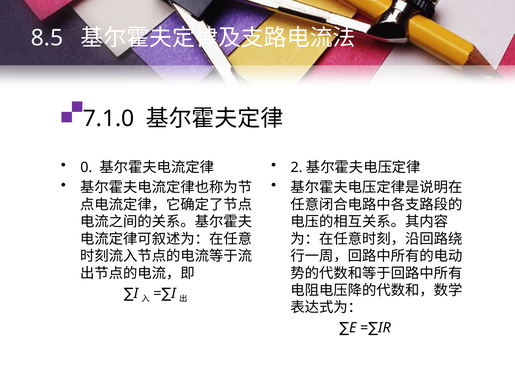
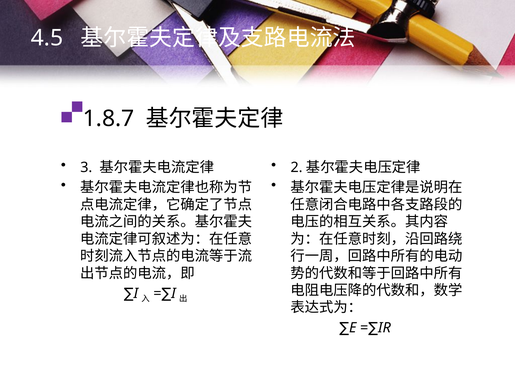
8.5: 8.5 -> 4.5
7.1.0: 7.1.0 -> 1.8.7
0: 0 -> 3
